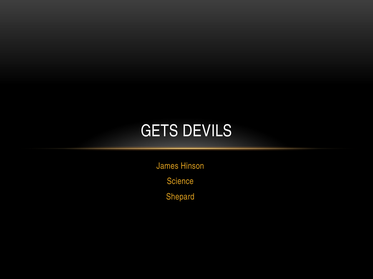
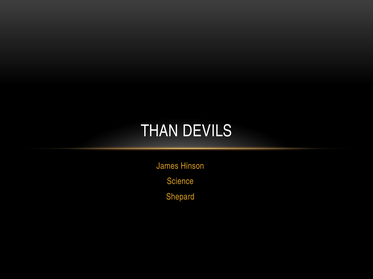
GETS: GETS -> THAN
